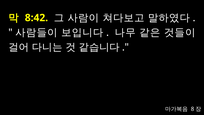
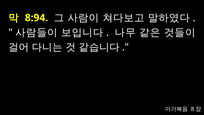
8:42: 8:42 -> 8:94
